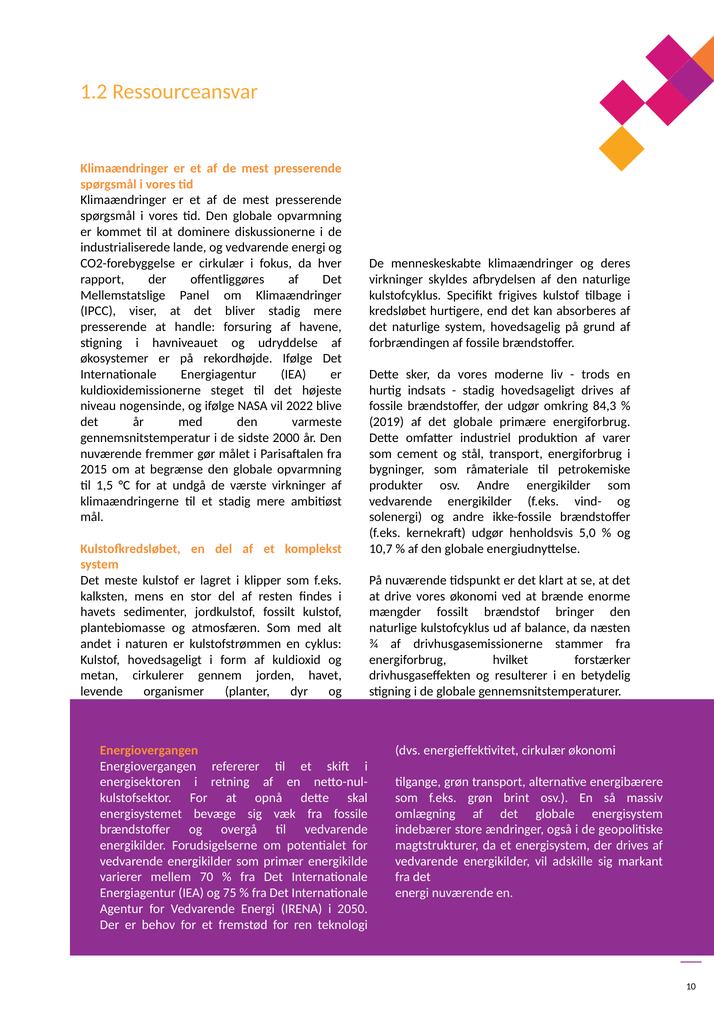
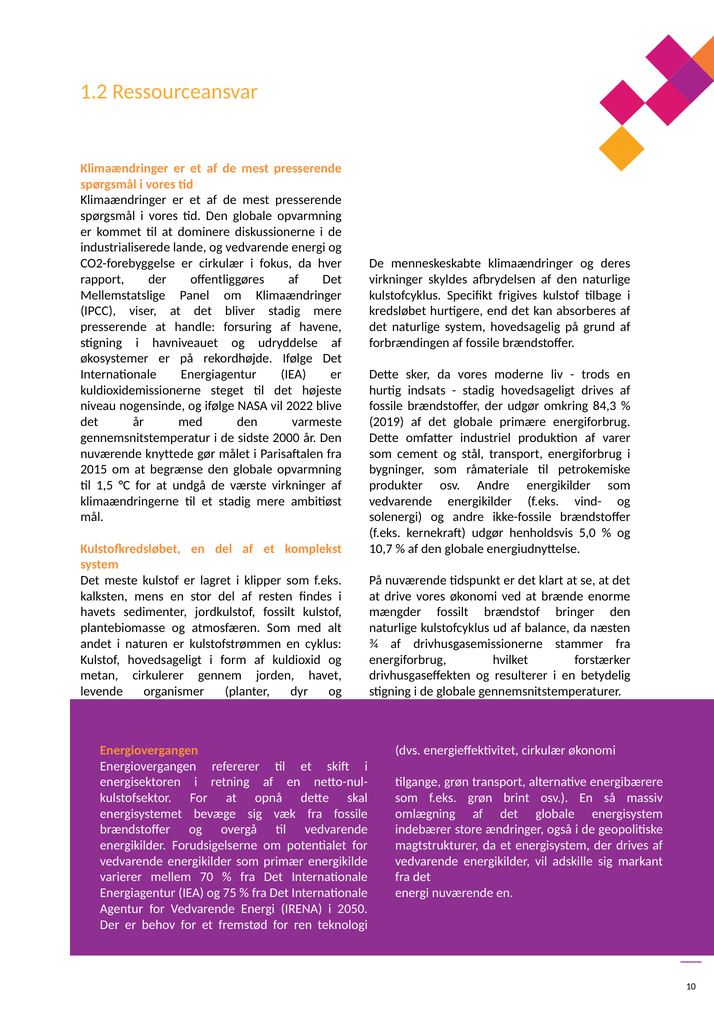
fremmer: fremmer -> knyttede
